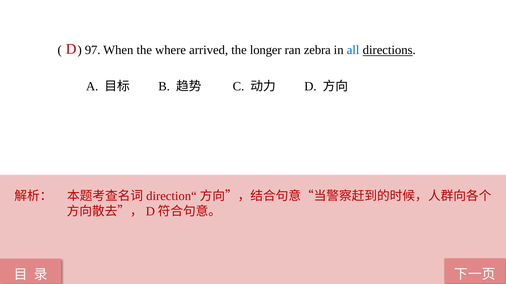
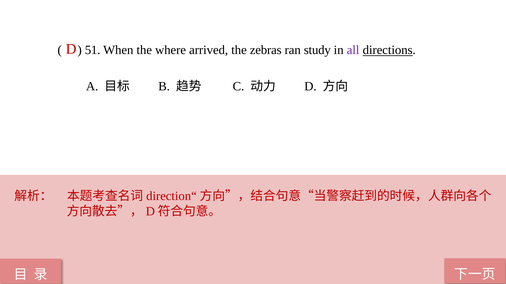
97: 97 -> 51
longer: longer -> zebras
zebra: zebra -> study
all colour: blue -> purple
